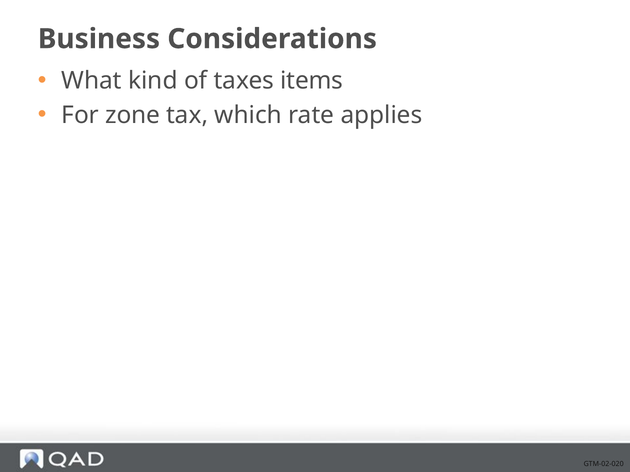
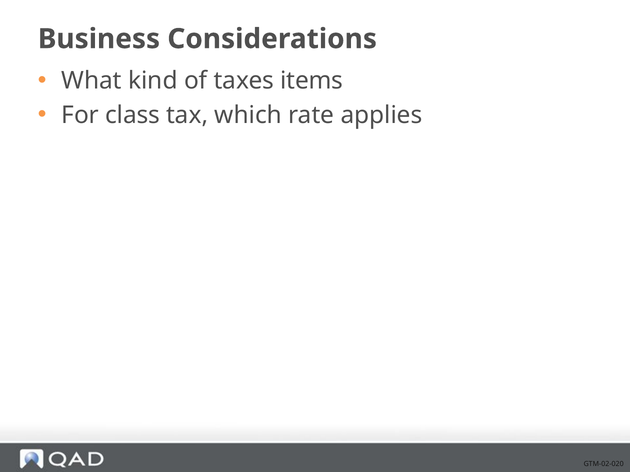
zone: zone -> class
